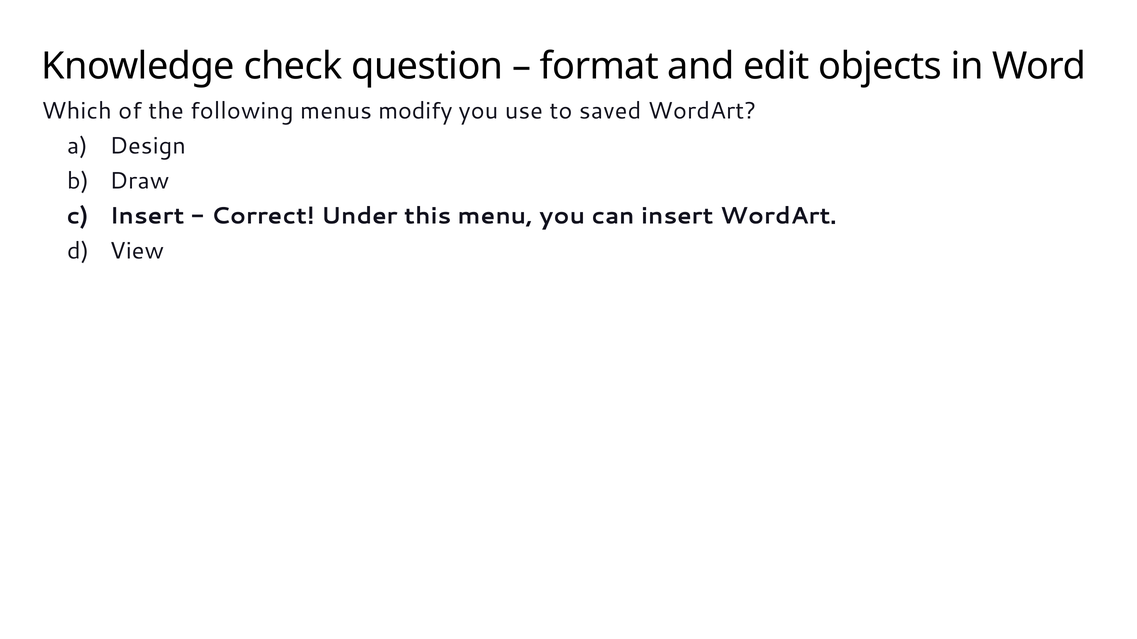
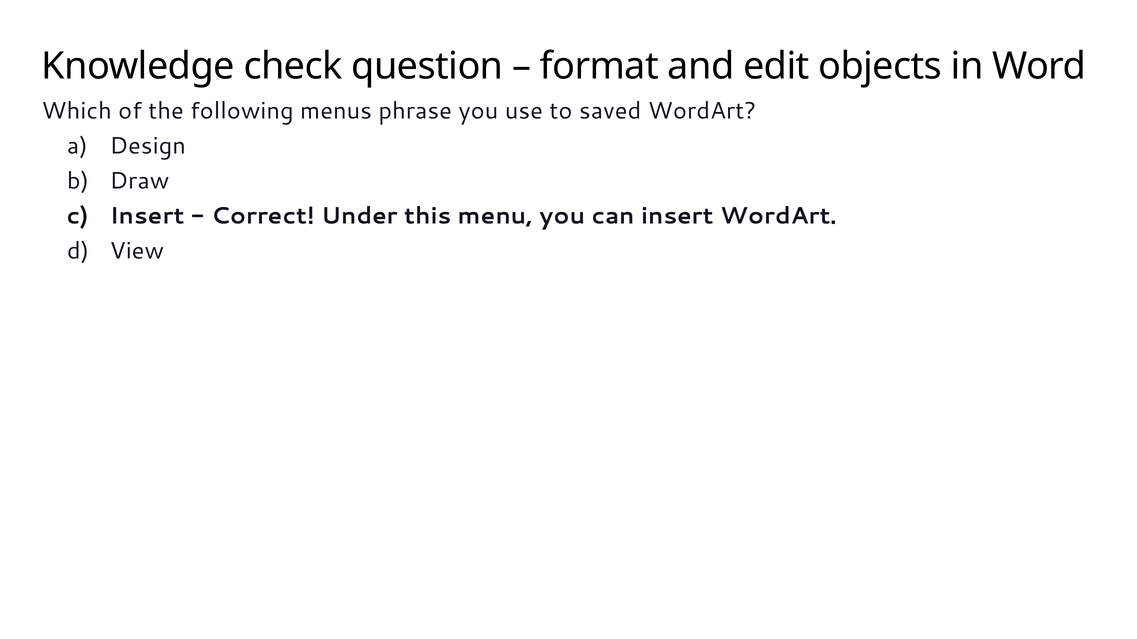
modify: modify -> phrase
